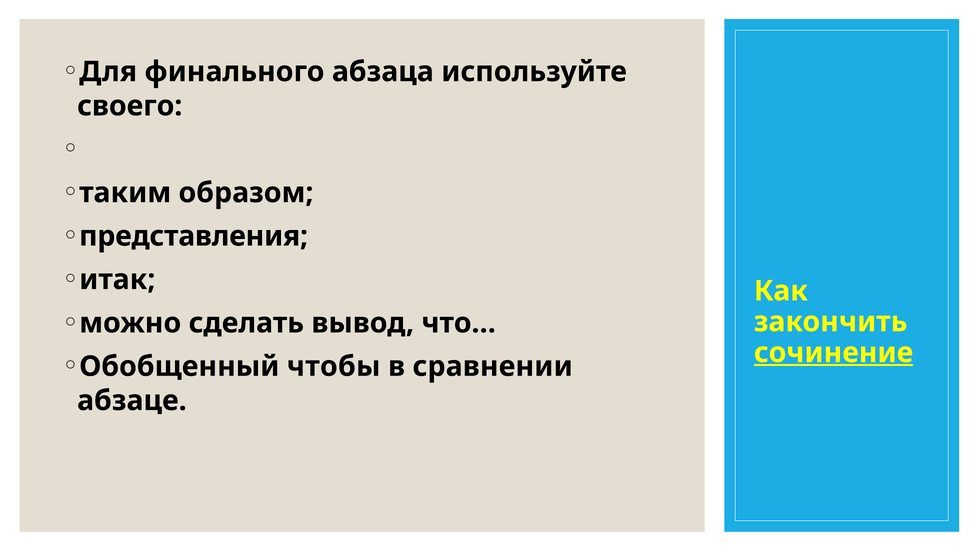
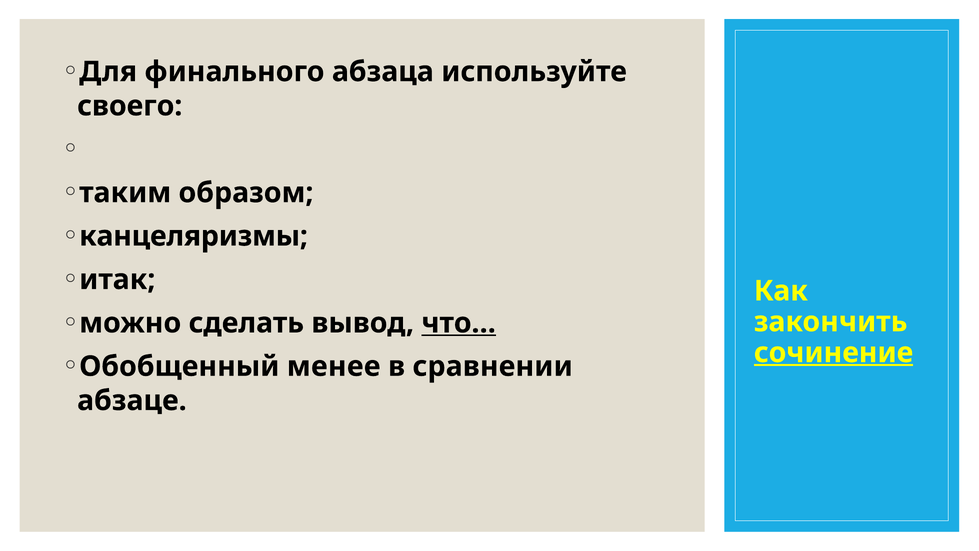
представления: представления -> канцеляризмы
что… underline: none -> present
чтобы: чтобы -> менее
